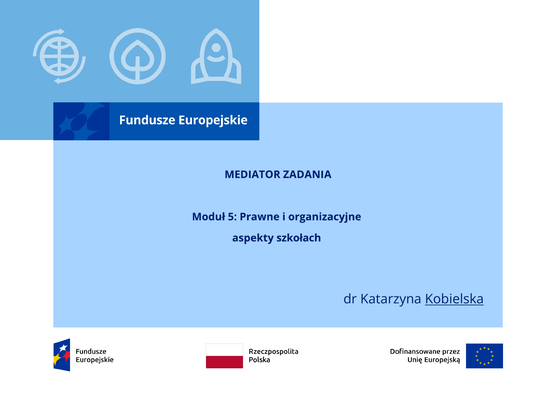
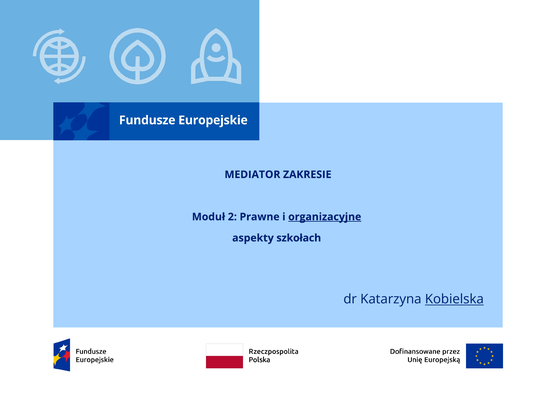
ZADANIA: ZADANIA -> ZAKRESIE
5: 5 -> 2
organizacyjne underline: none -> present
